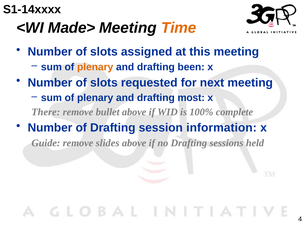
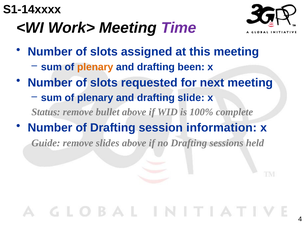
Made>: Made> -> Work>
Time colour: orange -> purple
most: most -> slide
There: There -> Status
